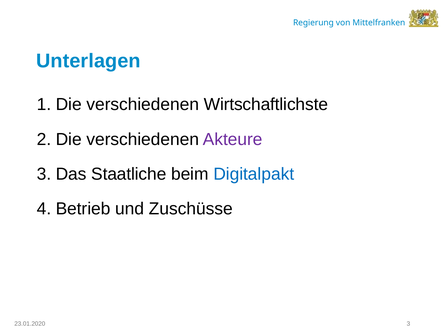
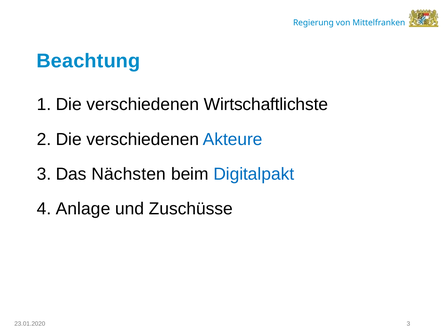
Unterlagen: Unterlagen -> Beachtung
Akteure colour: purple -> blue
Staatliche: Staatliche -> Nächsten
Betrieb: Betrieb -> Anlage
